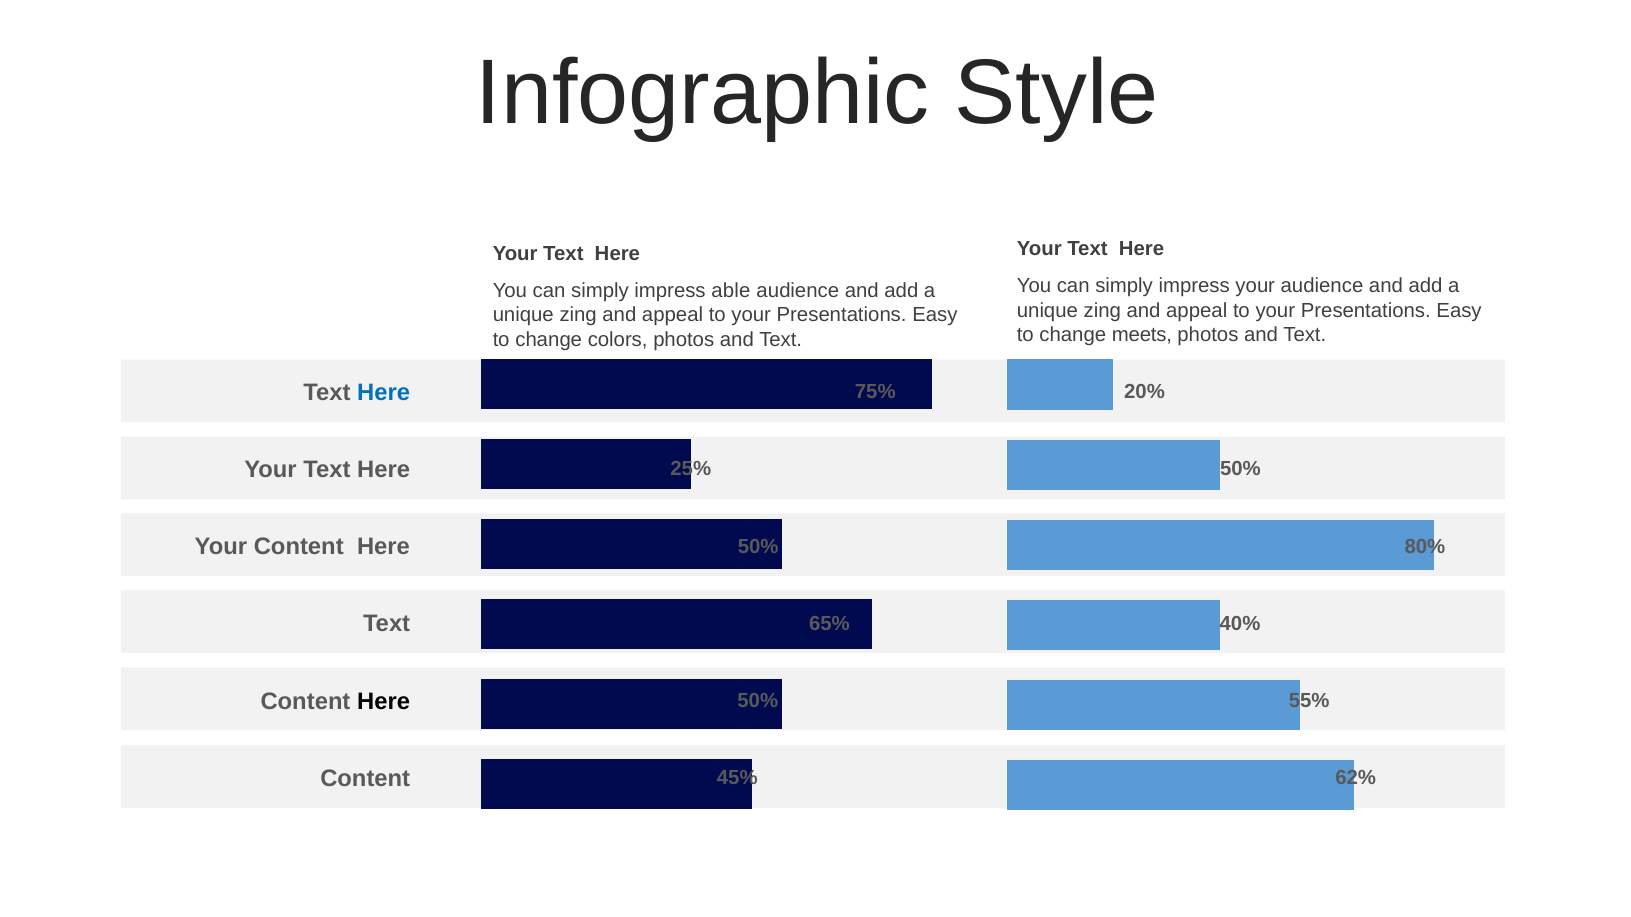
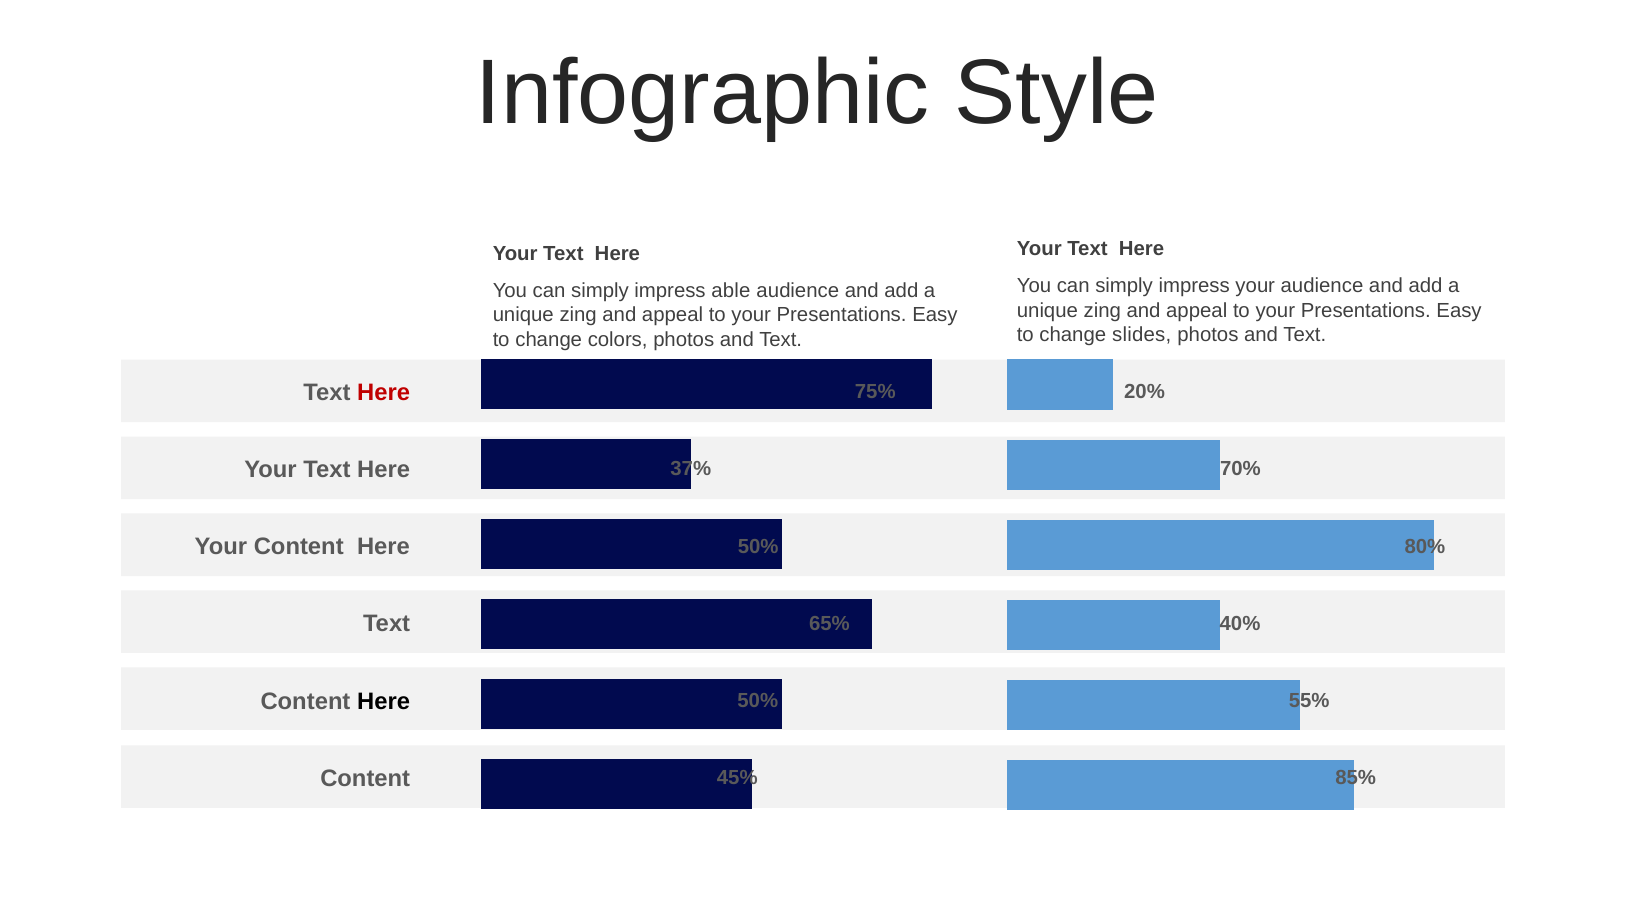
meets: meets -> slides
Here at (384, 393) colour: blue -> red
25%: 25% -> 37%
50% at (1240, 469): 50% -> 70%
62%: 62% -> 85%
